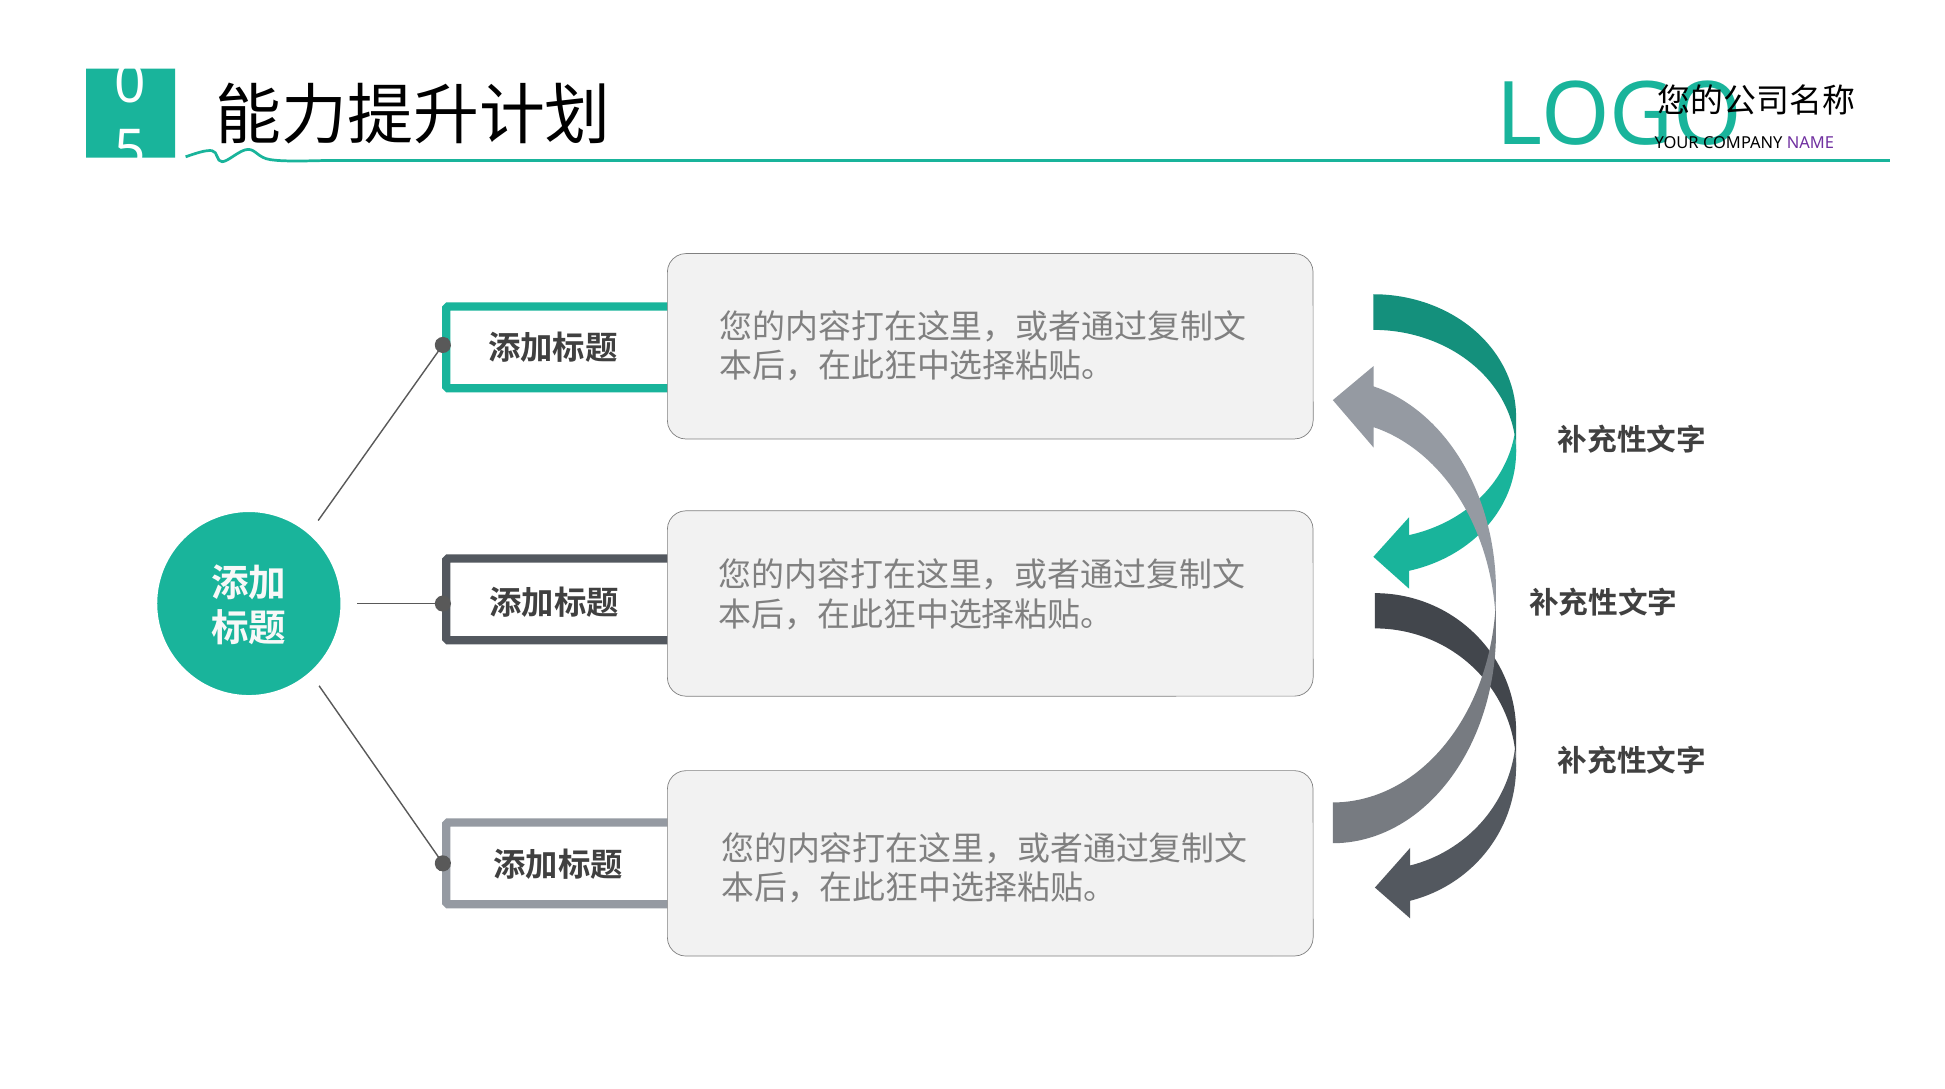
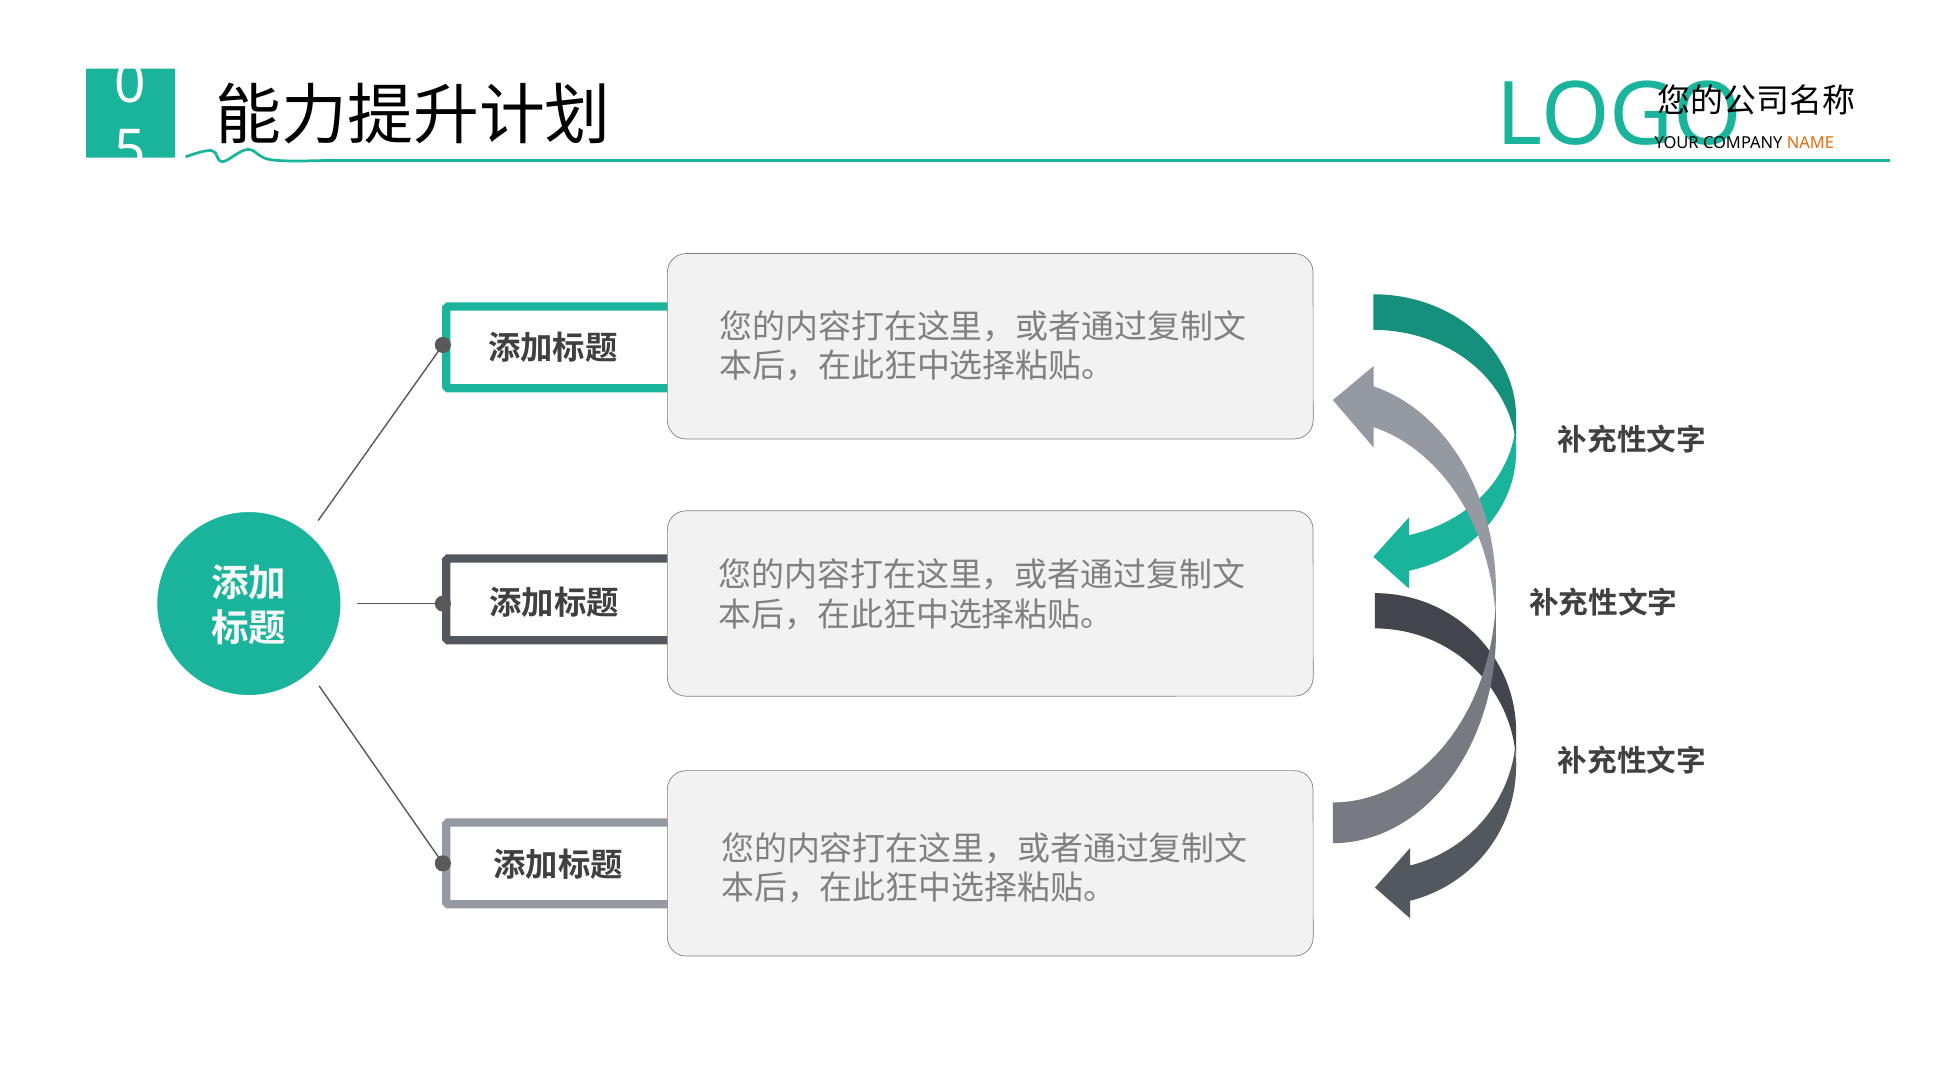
NAME colour: purple -> orange
